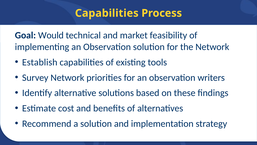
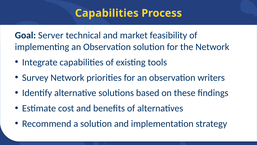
Would: Would -> Server
Establish: Establish -> Integrate
